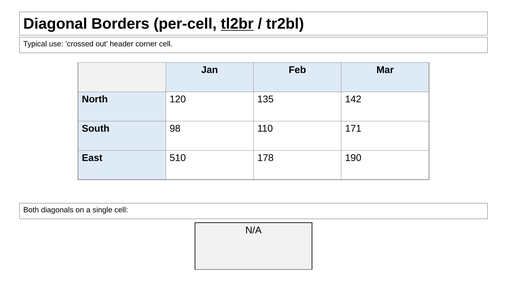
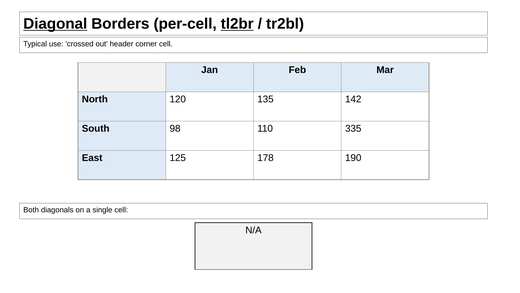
Diagonal underline: none -> present
171: 171 -> 335
510: 510 -> 125
